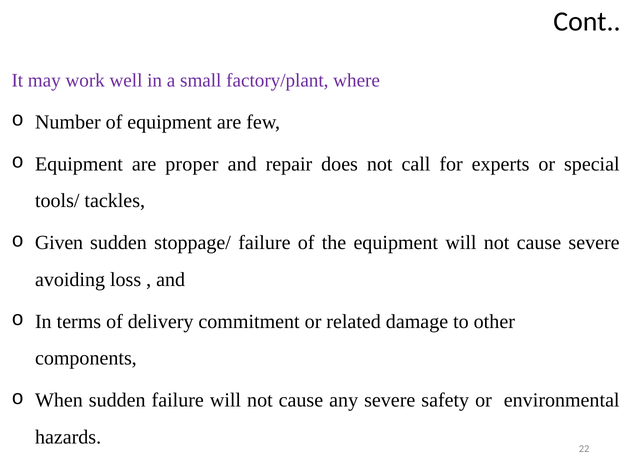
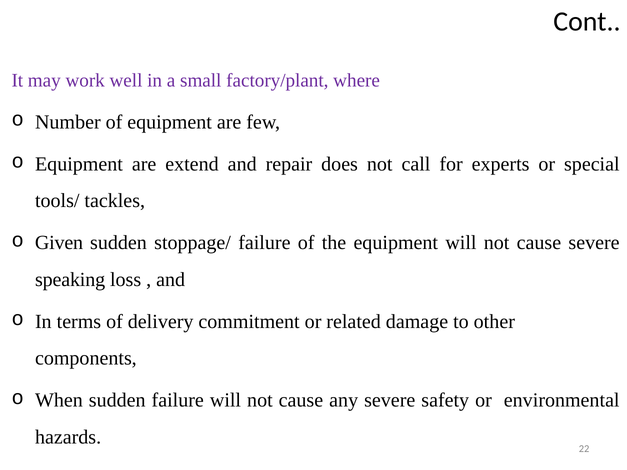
proper: proper -> extend
avoiding: avoiding -> speaking
